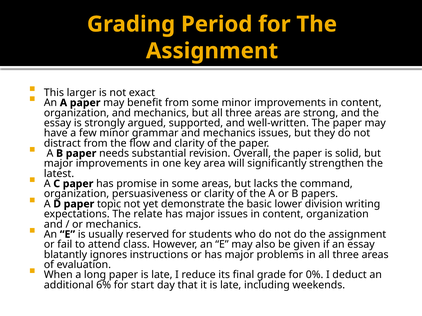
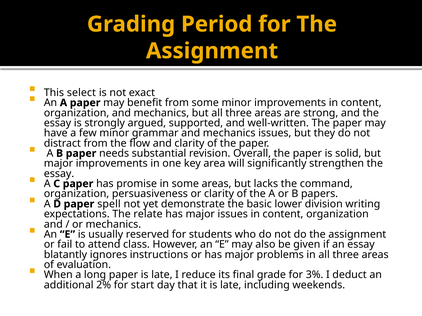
larger: larger -> select
latest at (59, 174): latest -> essay
topic: topic -> spell
0%: 0% -> 3%
6%: 6% -> 2%
